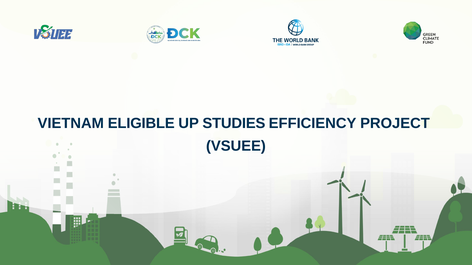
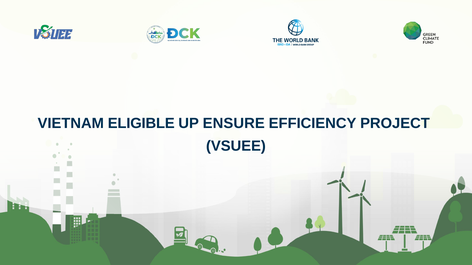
STUDIES: STUDIES -> ENSURE
